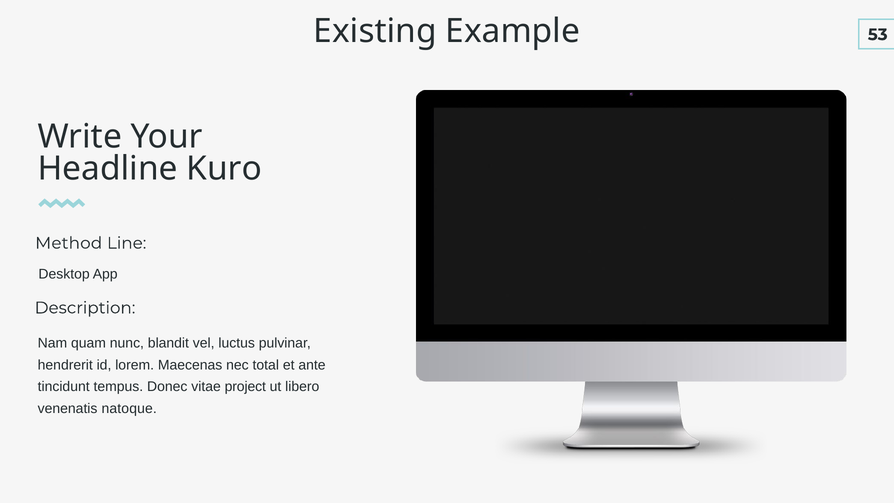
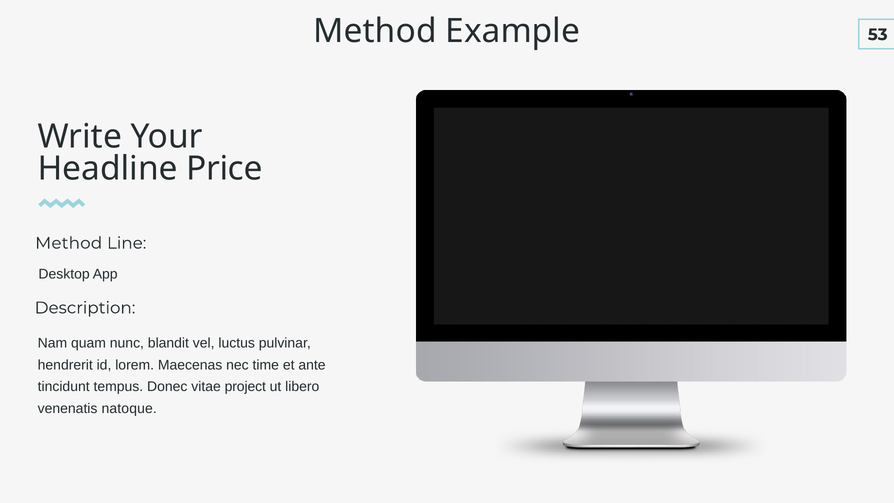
Existing at (375, 31): Existing -> Method
Kuro: Kuro -> Price
total: total -> time
